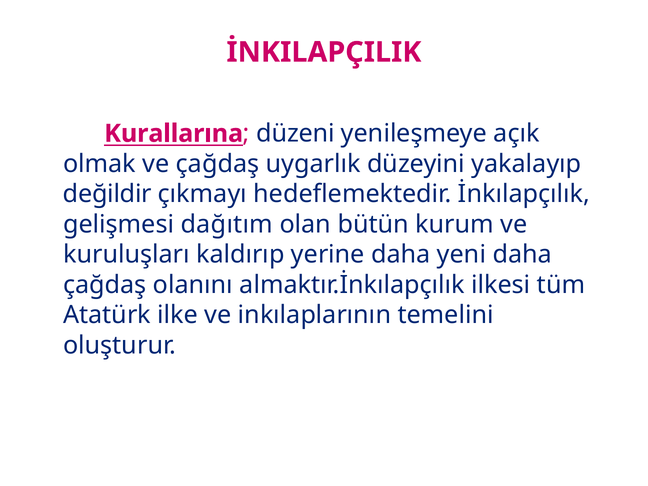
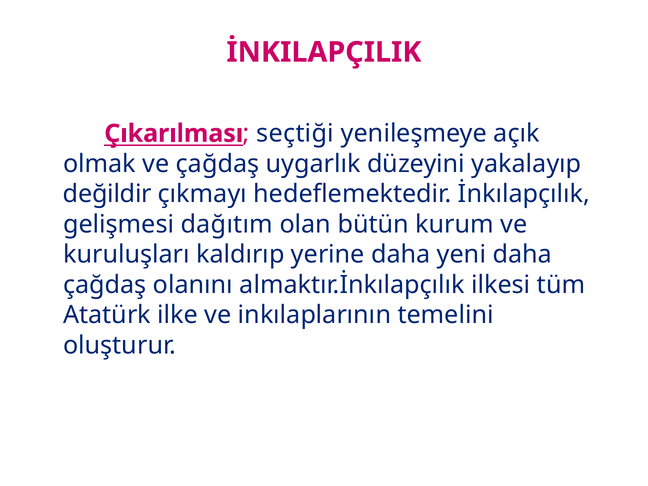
Kurallarına: Kurallarına -> Çıkarılması
düzeni: düzeni -> seçtiği
